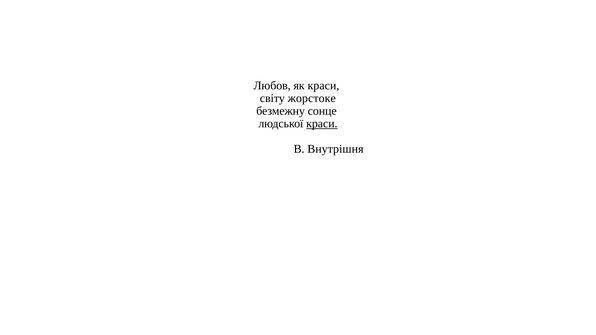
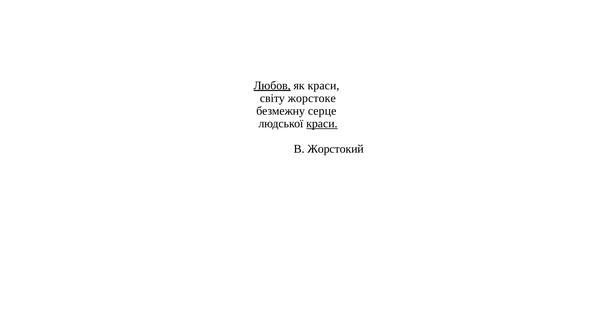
Любов underline: none -> present
сонце: сонце -> серце
Внутрішня: Внутрішня -> Жорстокий
